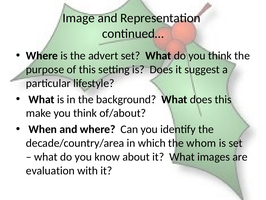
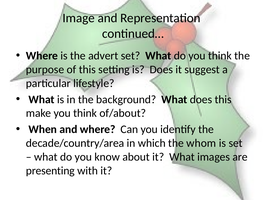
evaluation: evaluation -> presenting
